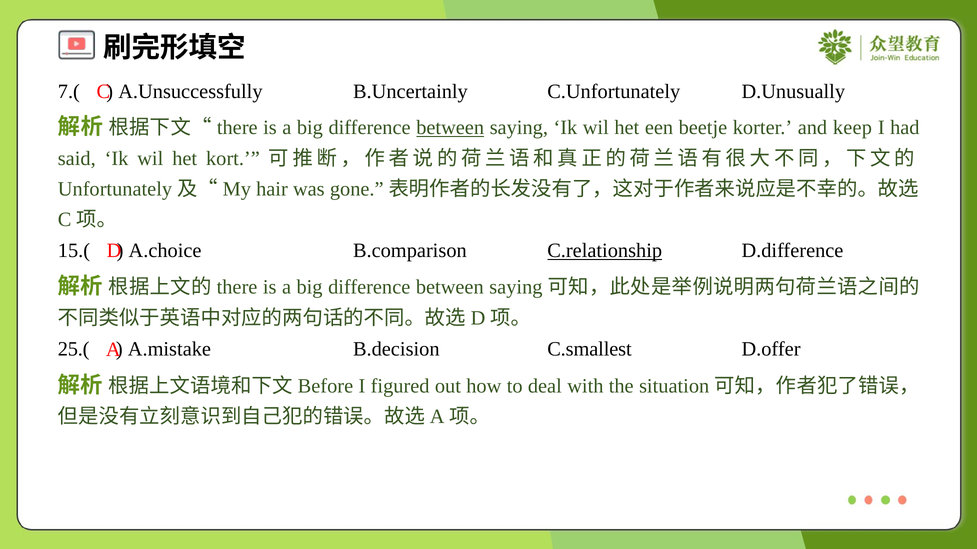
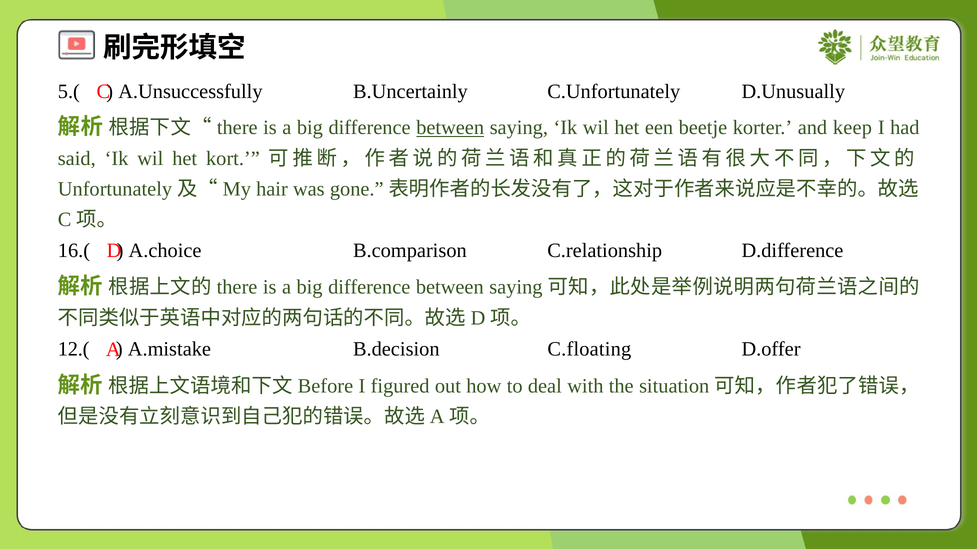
7.(: 7.( -> 5.(
15.(: 15.( -> 16.(
C.relationship underline: present -> none
25.(: 25.( -> 12.(
C.smallest: C.smallest -> C.floating
